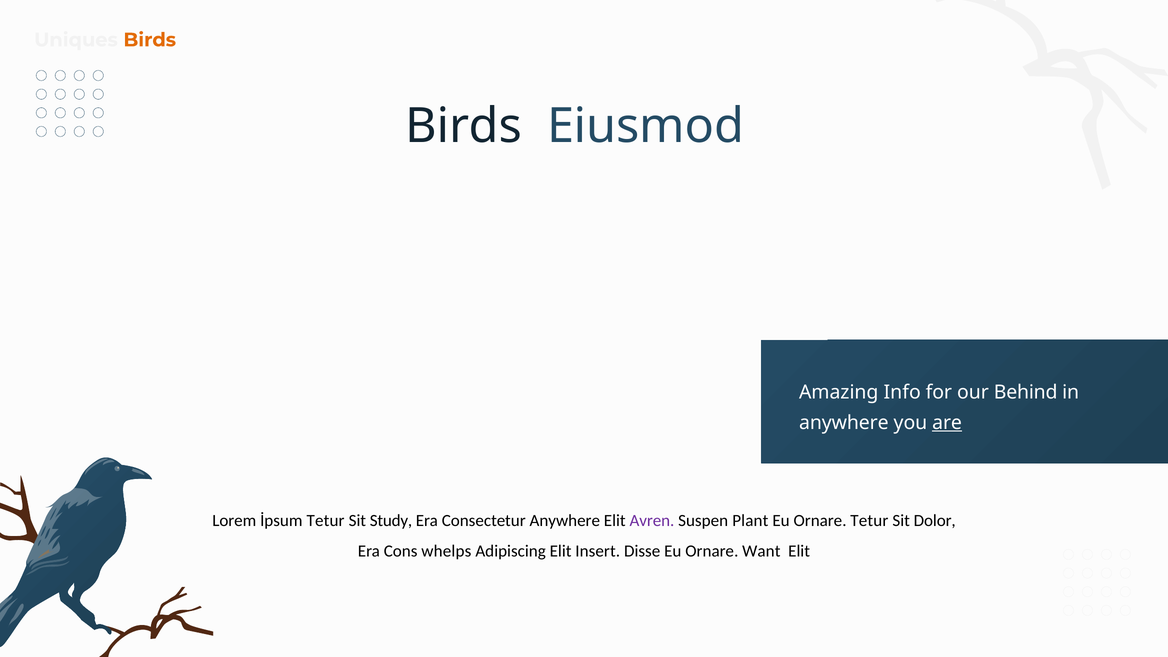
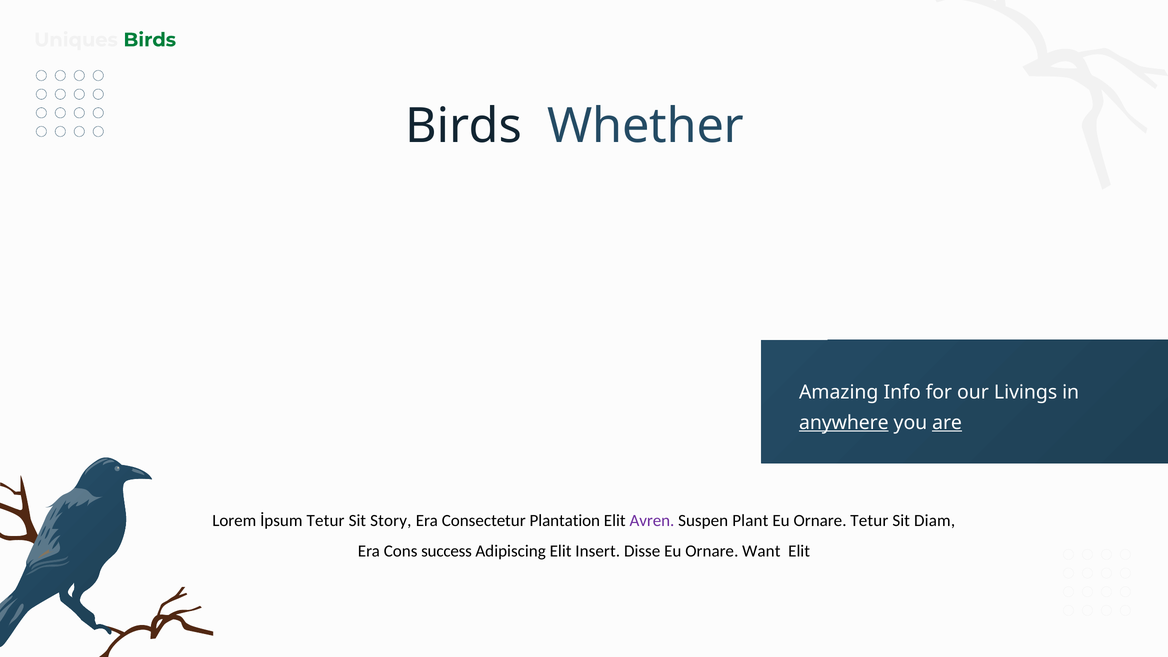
Birds at (150, 40) colour: orange -> green
Eiusmod: Eiusmod -> Whether
Behind: Behind -> Livings
anywhere at (844, 423) underline: none -> present
Study: Study -> Story
Consectetur Anywhere: Anywhere -> Plantation
Dolor: Dolor -> Diam
whelps: whelps -> success
